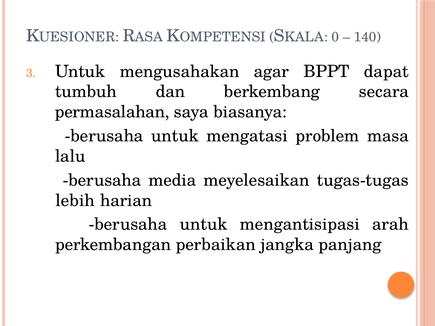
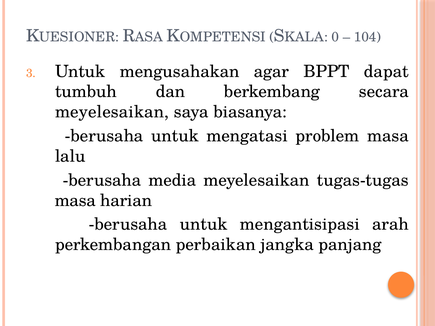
140: 140 -> 104
permasalahan at (112, 112): permasalahan -> meyelesaikan
lebih at (75, 201): lebih -> masa
